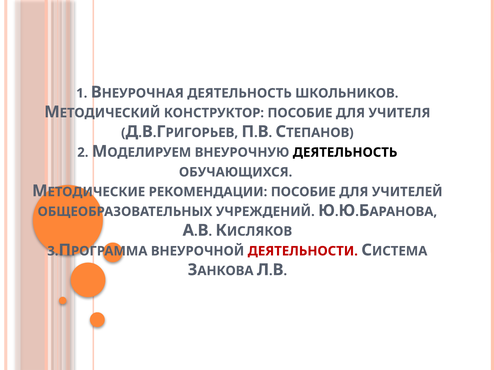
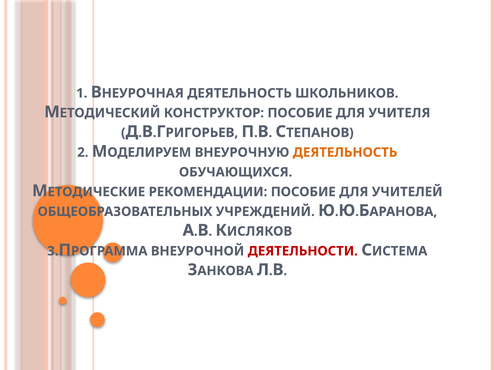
ДЕЯТЕЛЬНОСТЬ at (345, 153) colour: black -> orange
